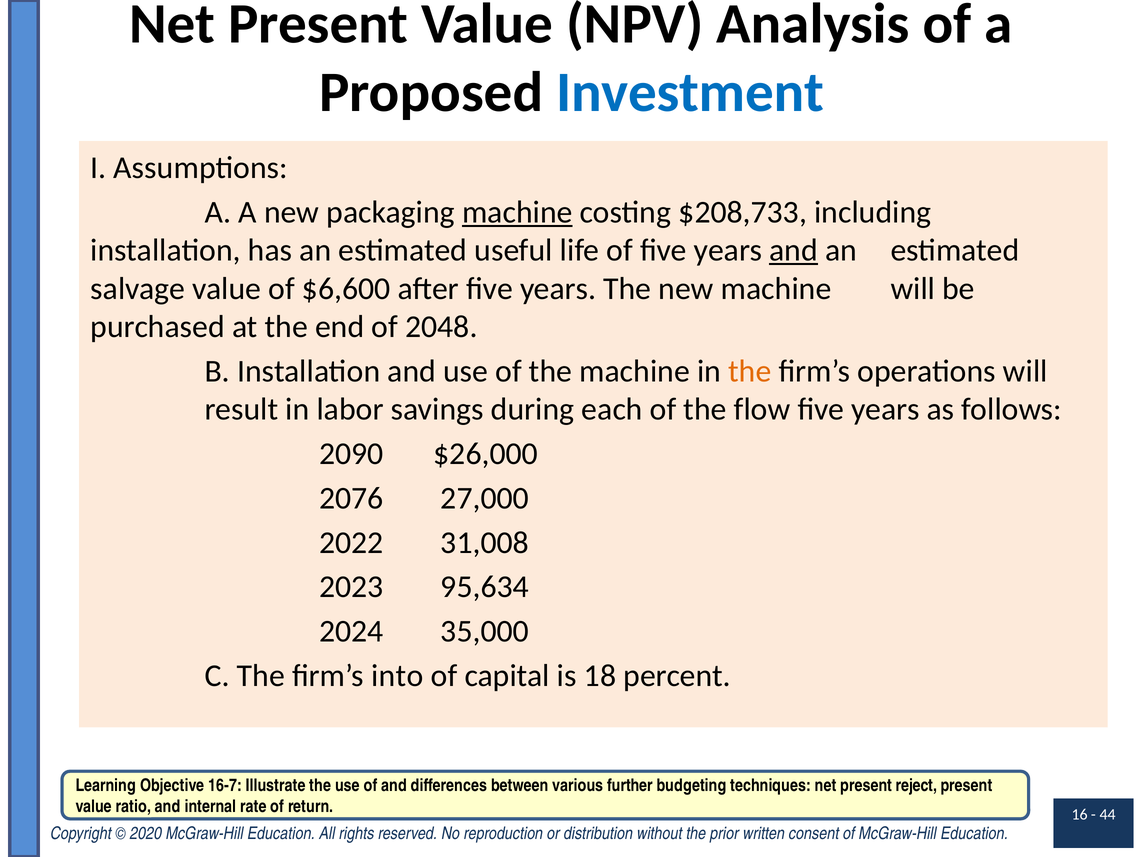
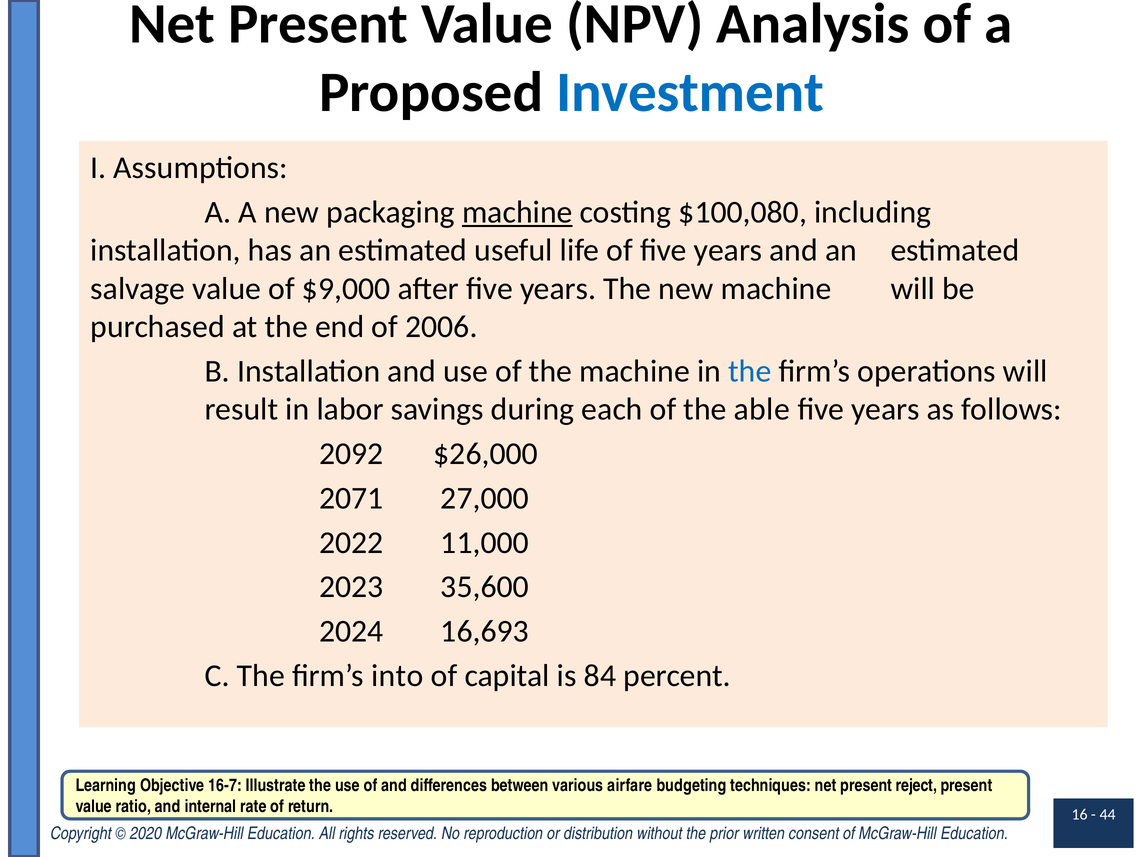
$208,733: $208,733 -> $100,080
and at (793, 251) underline: present -> none
$6,600: $6,600 -> $9,000
2048: 2048 -> 2006
the at (750, 371) colour: orange -> blue
flow: flow -> able
2090: 2090 -> 2092
2076: 2076 -> 2071
31,008: 31,008 -> 11,000
95,634: 95,634 -> 35,600
35,000: 35,000 -> 16,693
18: 18 -> 84
further: further -> airfare
